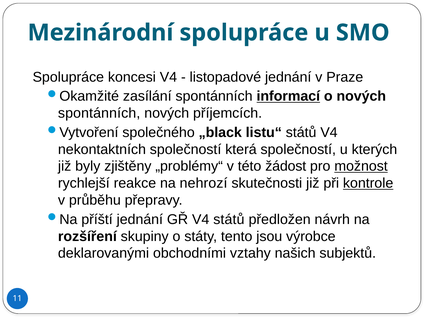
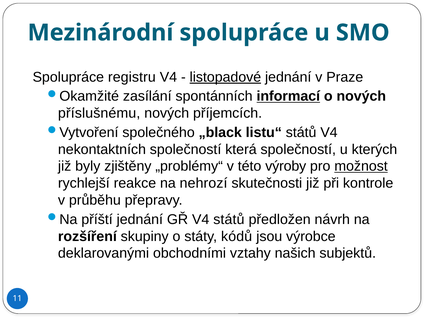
koncesi: koncesi -> registru
listopadové underline: none -> present
spontánních at (99, 113): spontánních -> příslušnému
žádost: žádost -> výroby
kontrole underline: present -> none
tento: tento -> kódů
